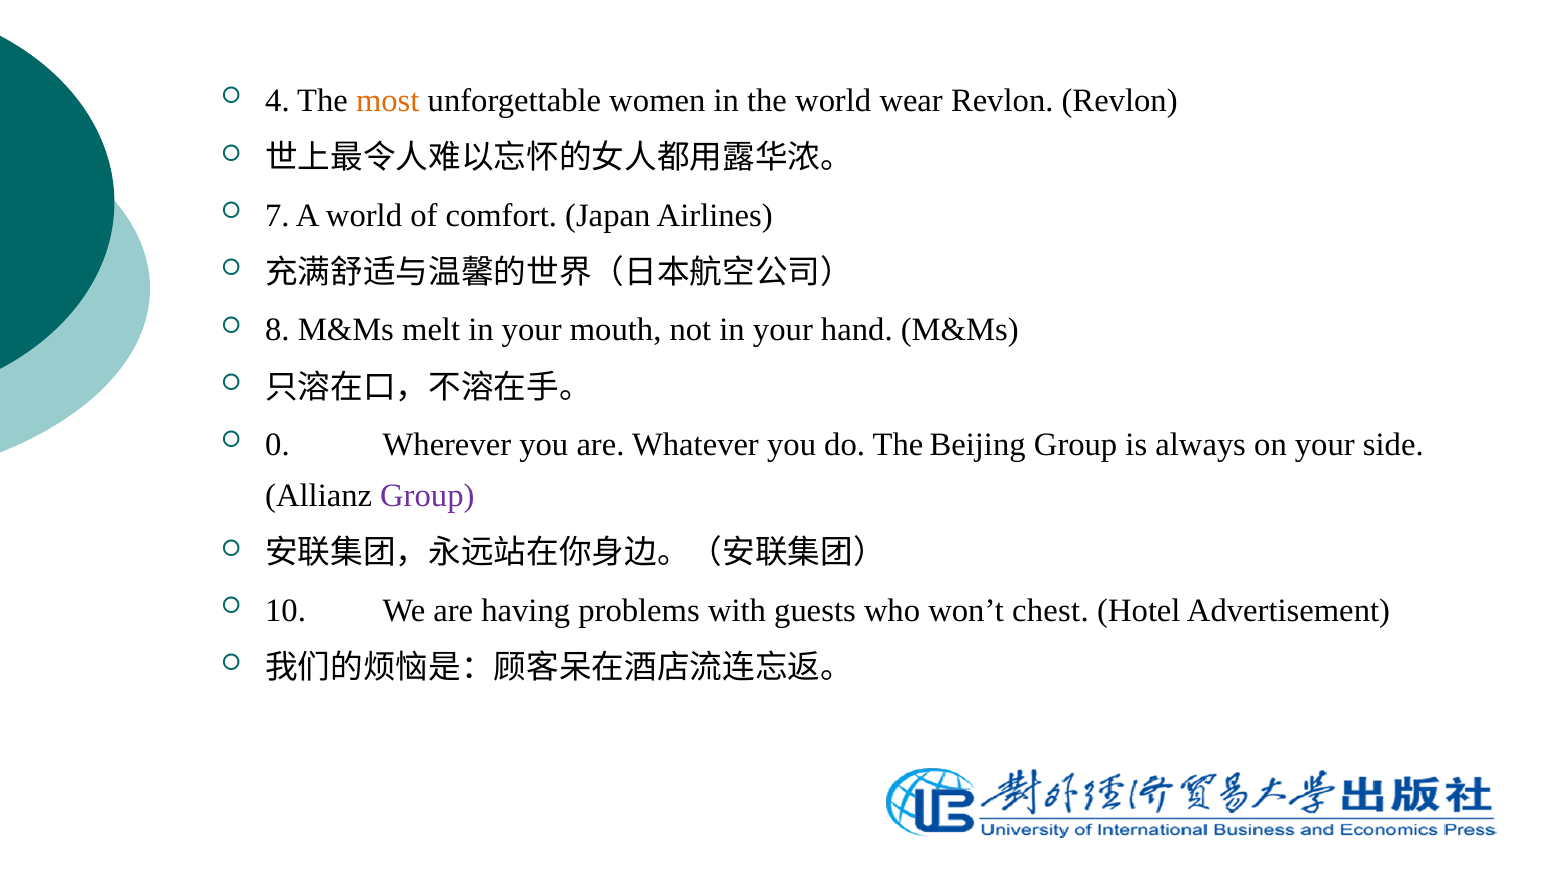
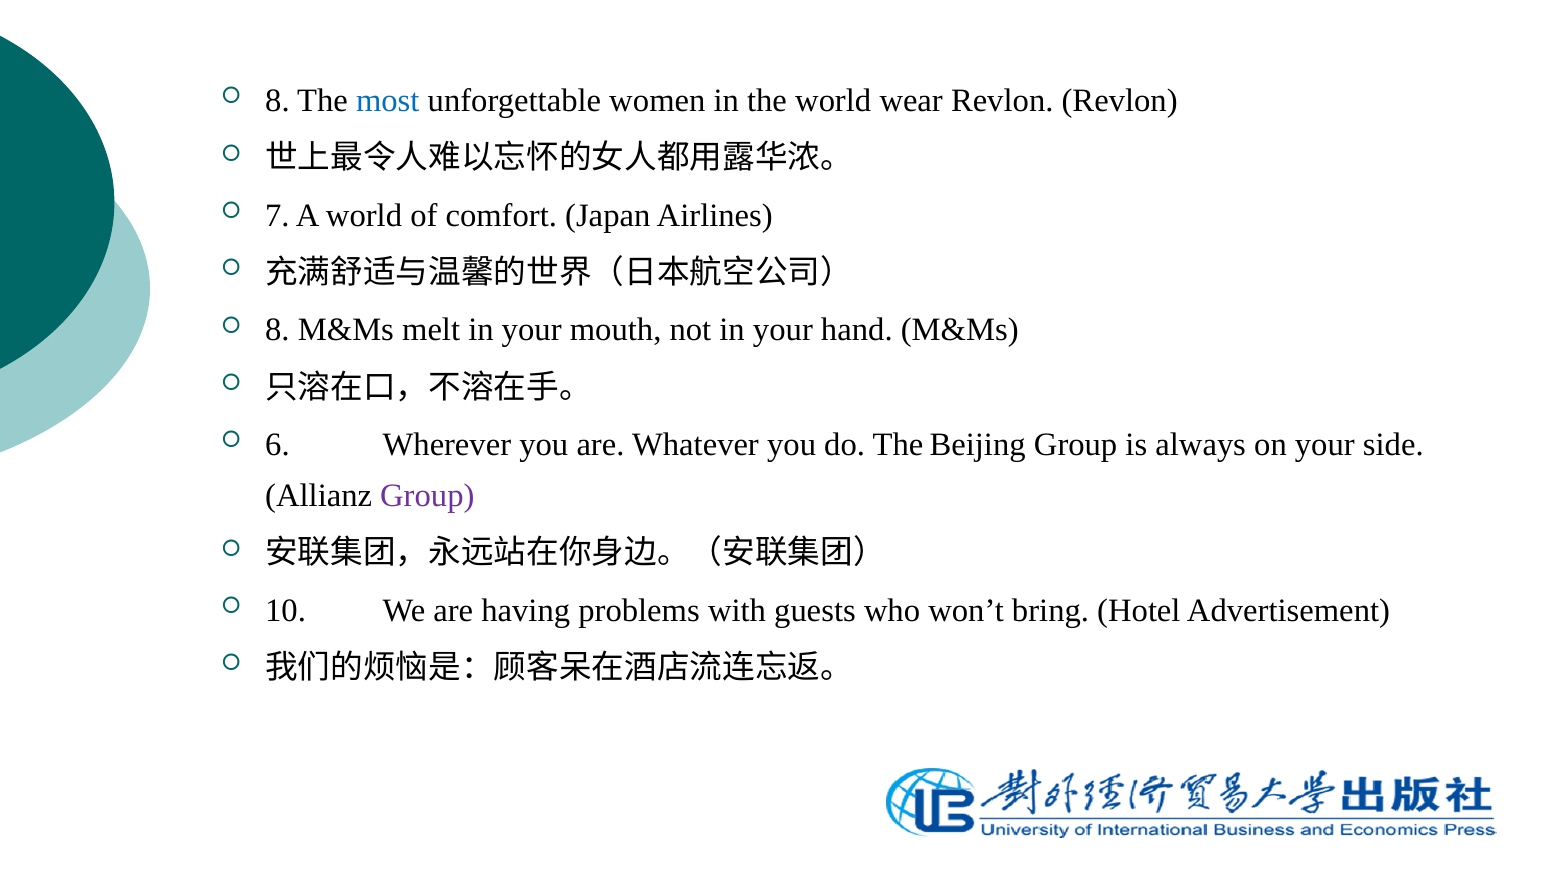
4 at (277, 101): 4 -> 8
most colour: orange -> blue
0: 0 -> 6
chest: chest -> bring
